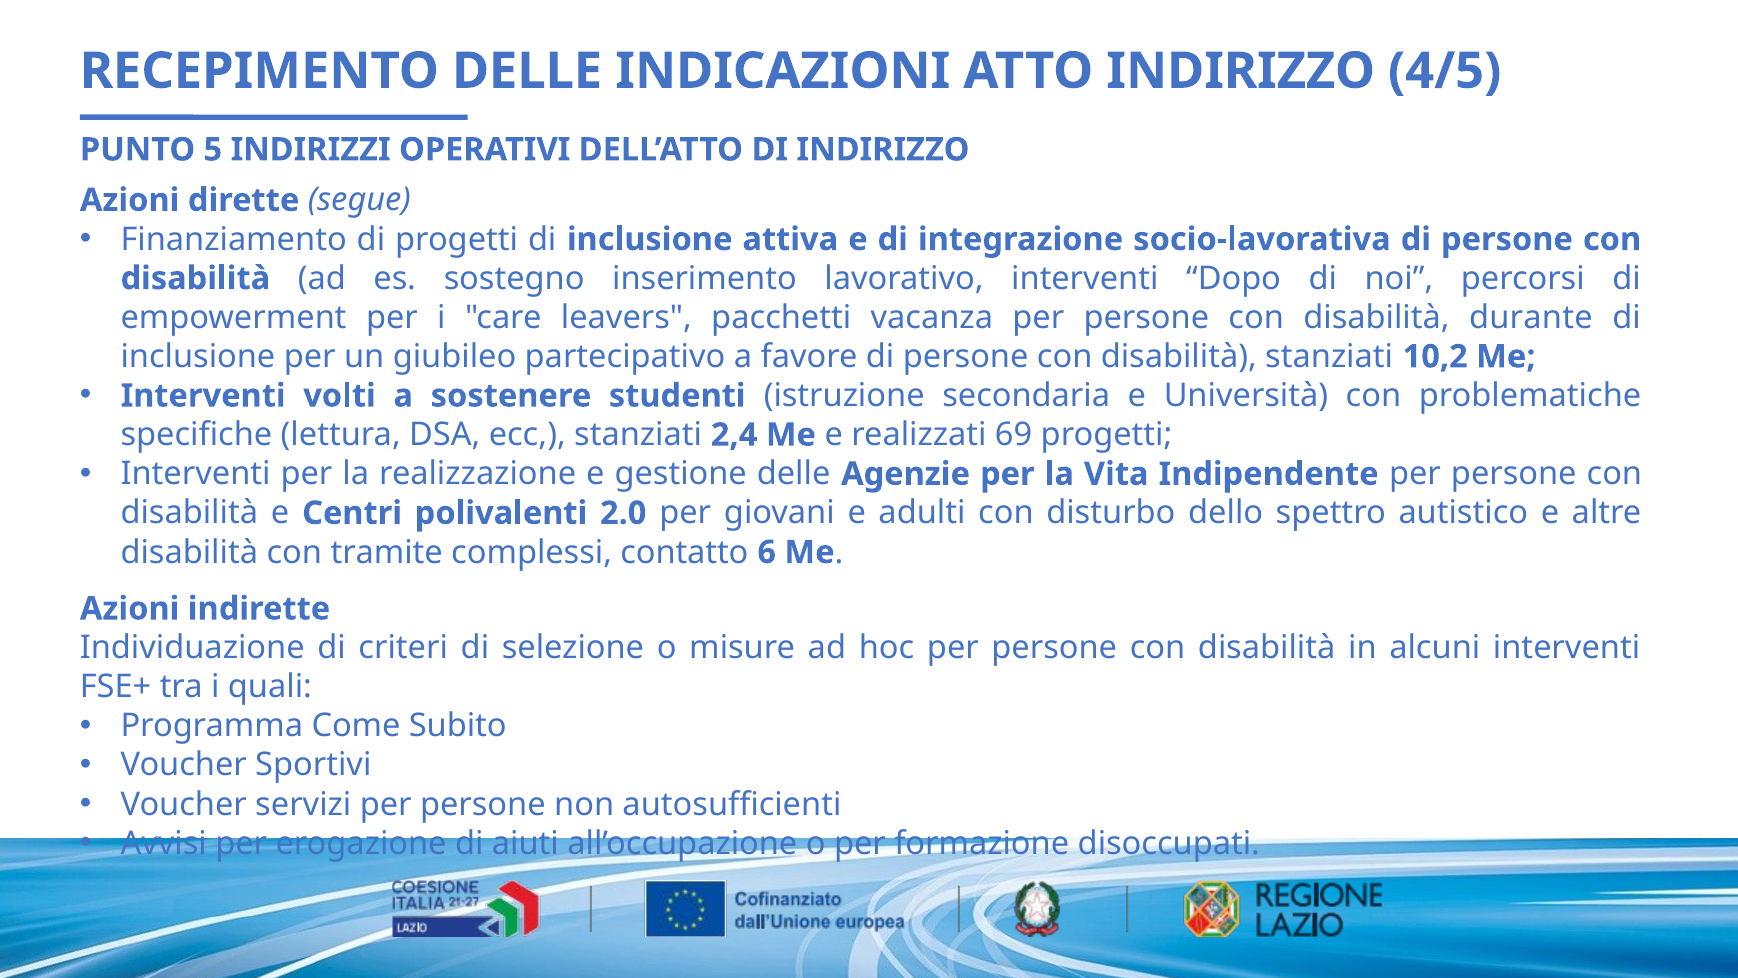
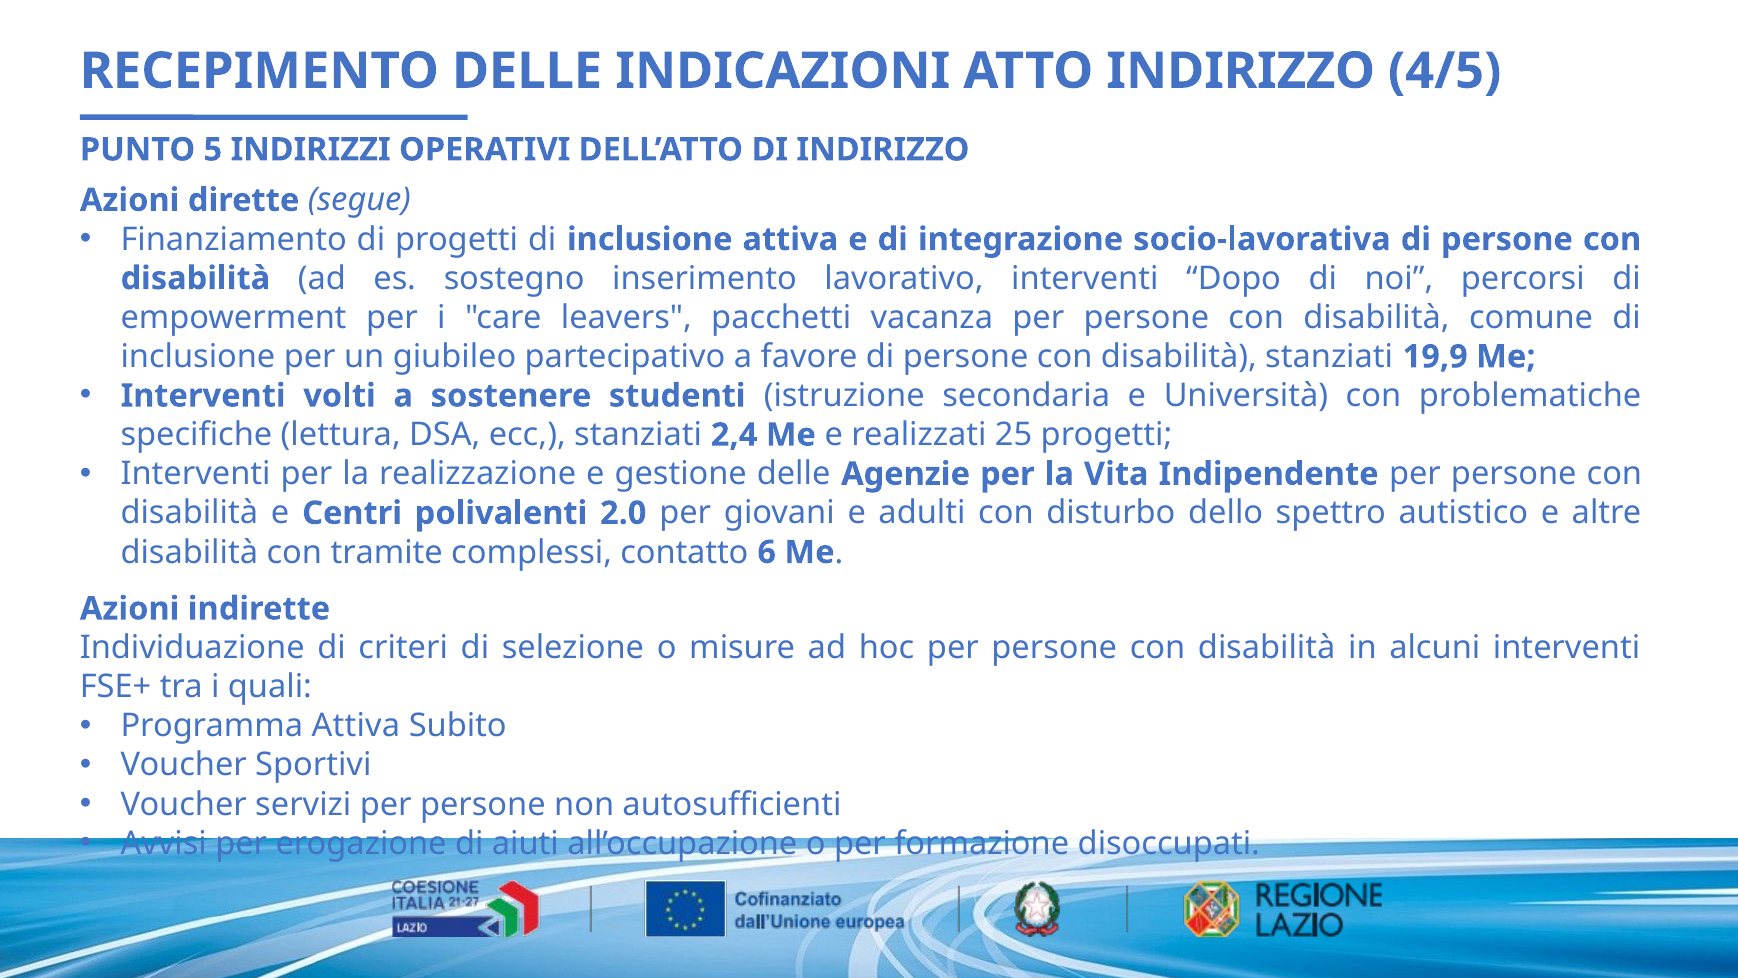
durante: durante -> comune
10,2: 10,2 -> 19,9
69: 69 -> 25
Programma Come: Come -> Attiva
